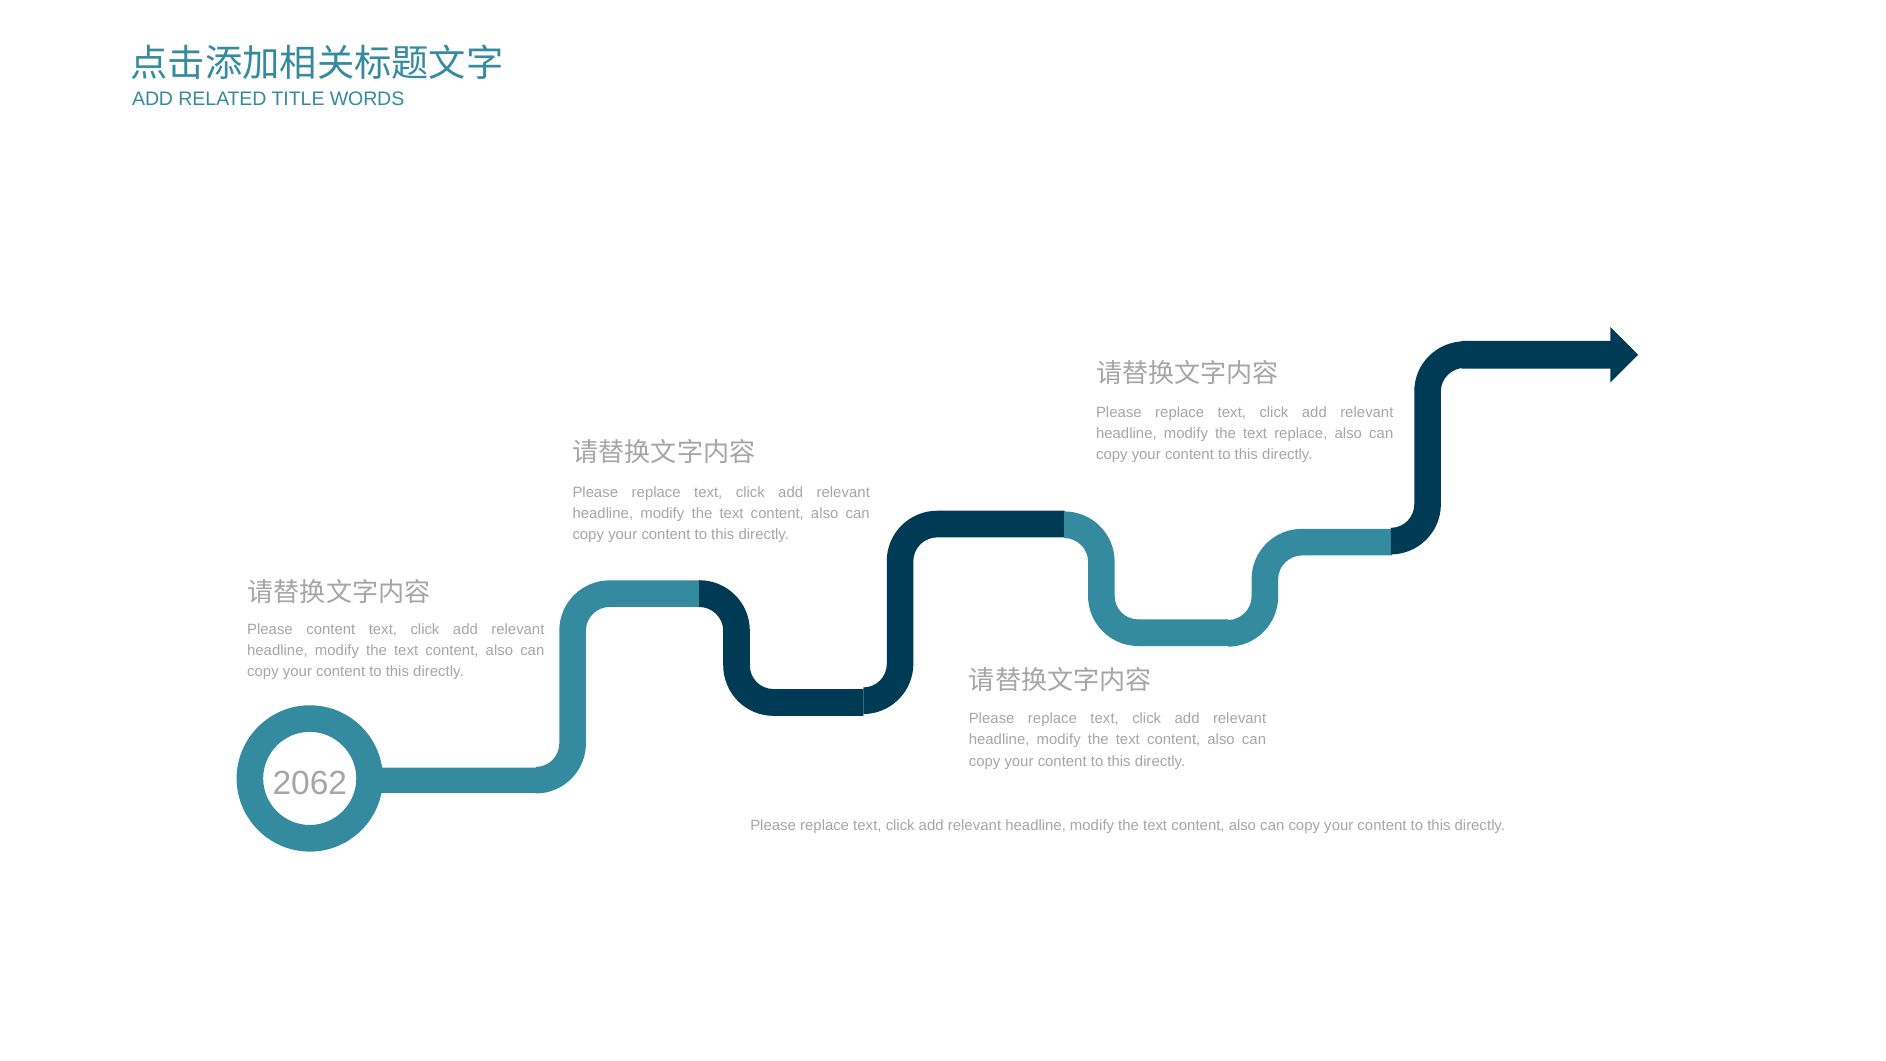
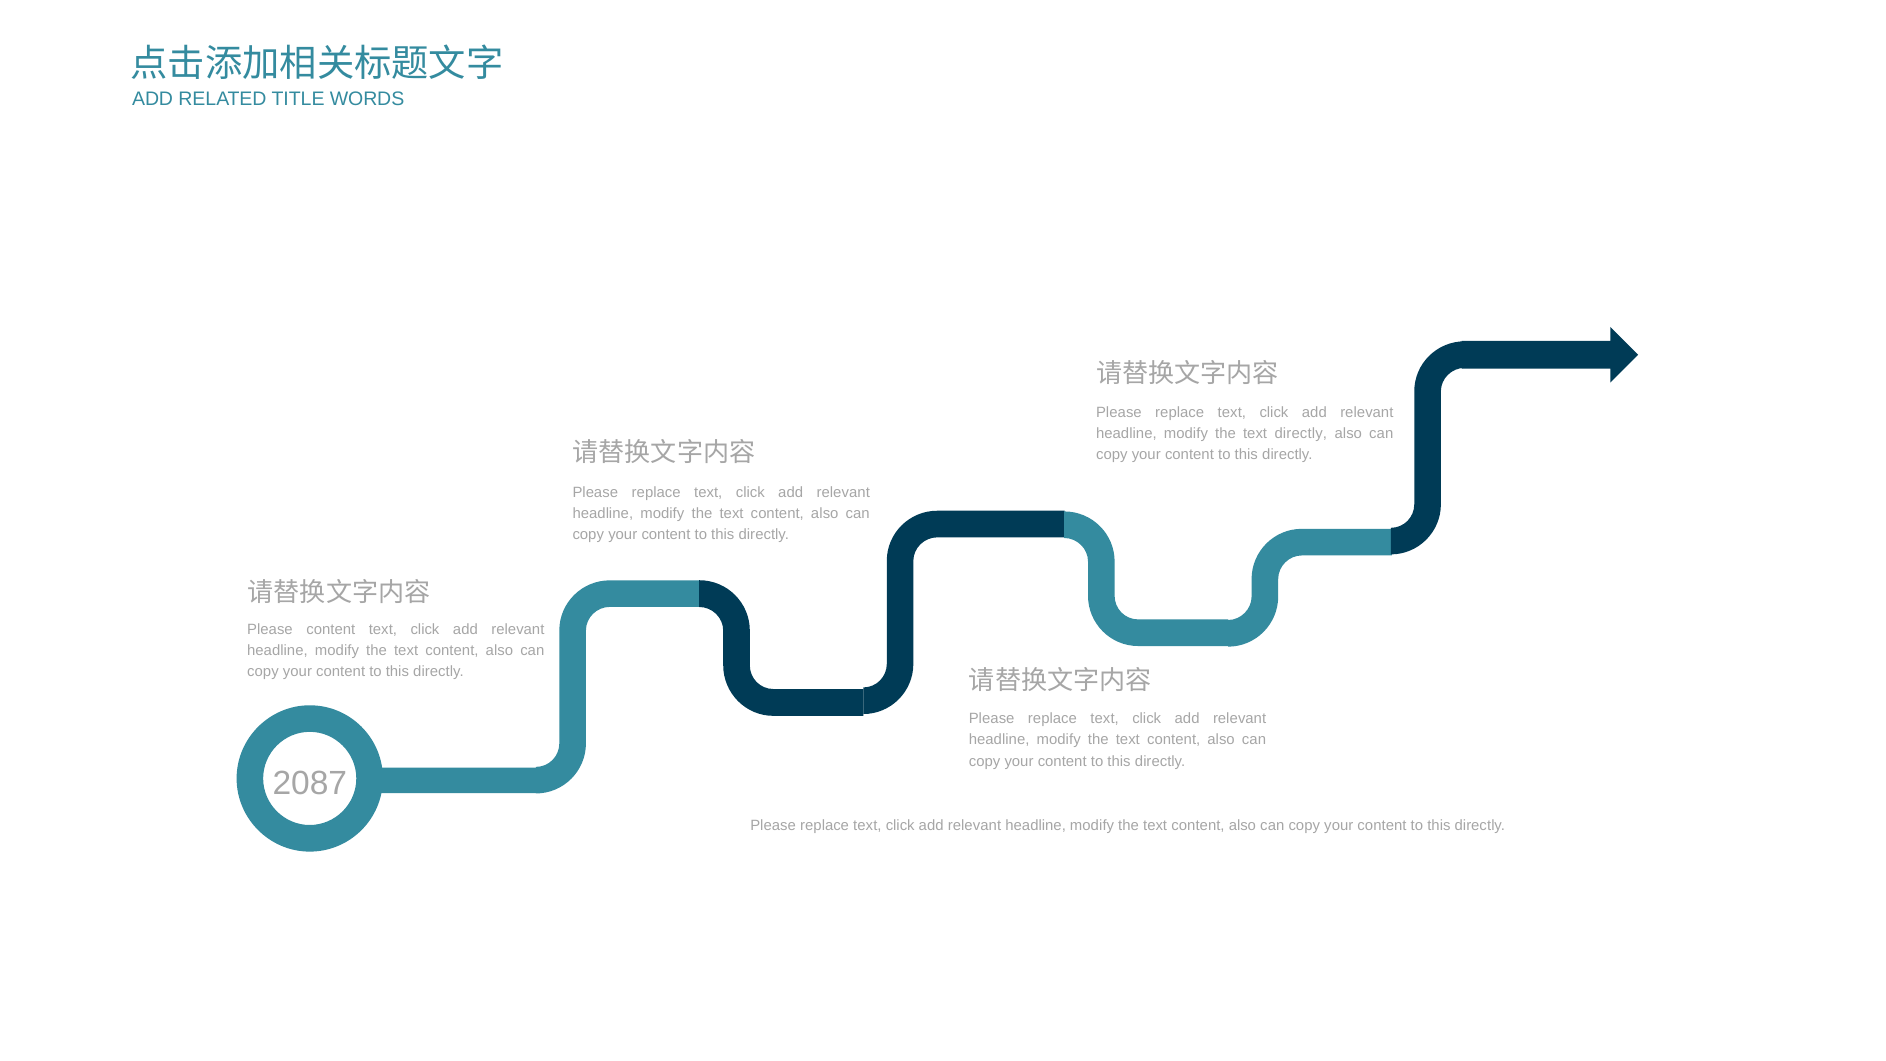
text replace: replace -> directly
2062: 2062 -> 2087
